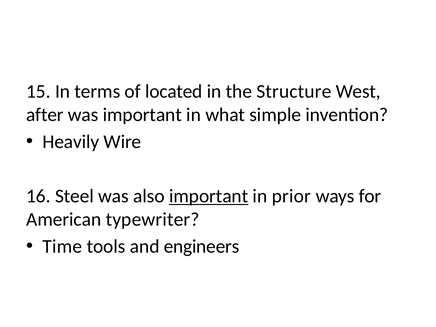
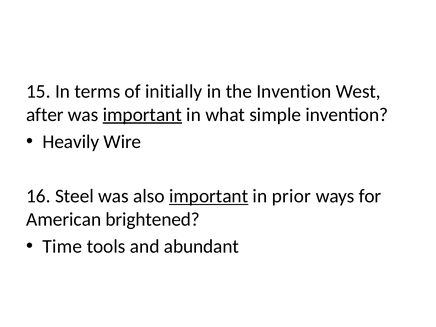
located: located -> initially
the Structure: Structure -> Invention
important at (142, 115) underline: none -> present
typewriter: typewriter -> brightened
engineers: engineers -> abundant
